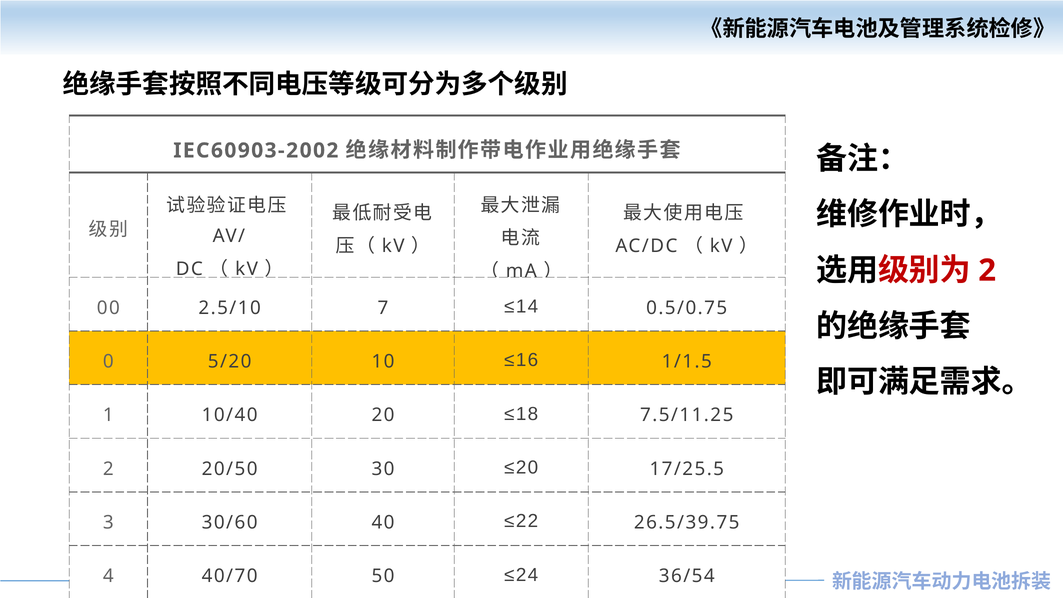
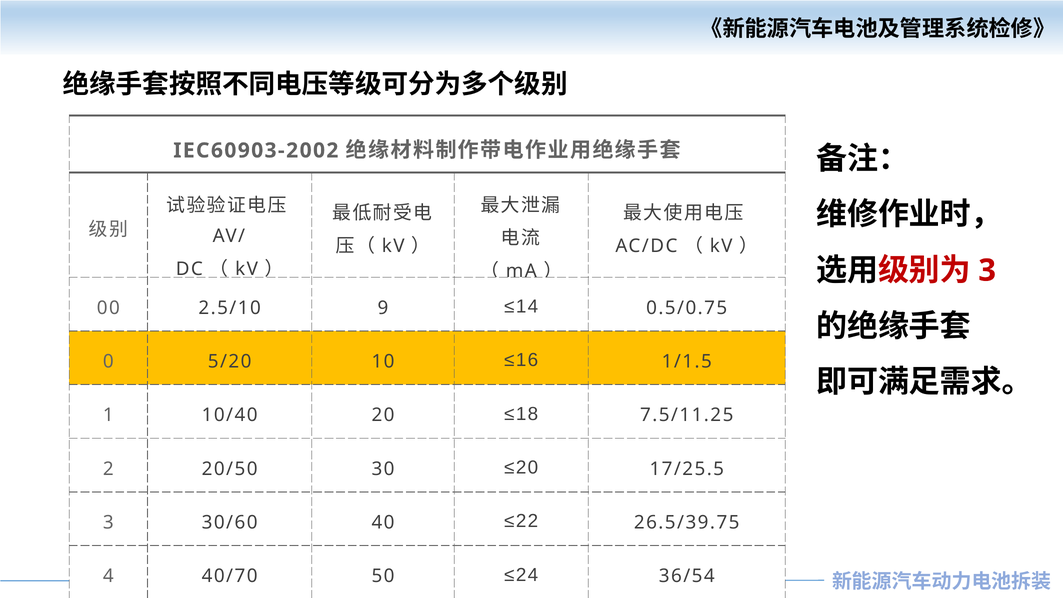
2 at (987, 270): 2 -> 3
7: 7 -> 9
